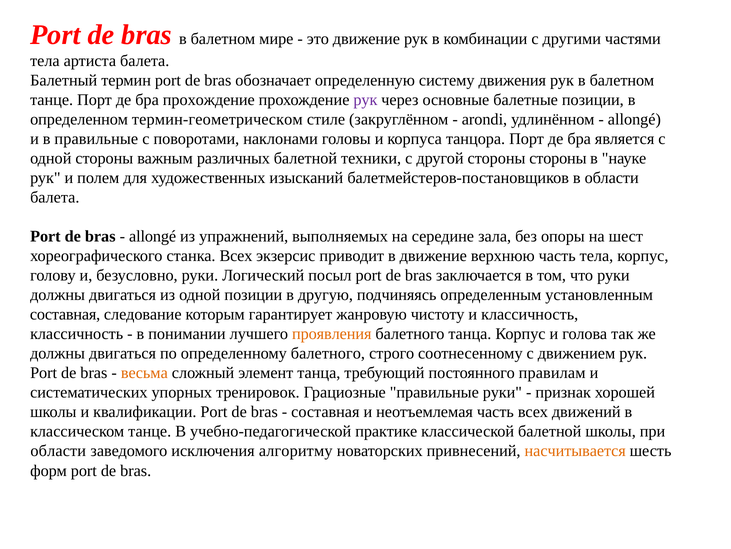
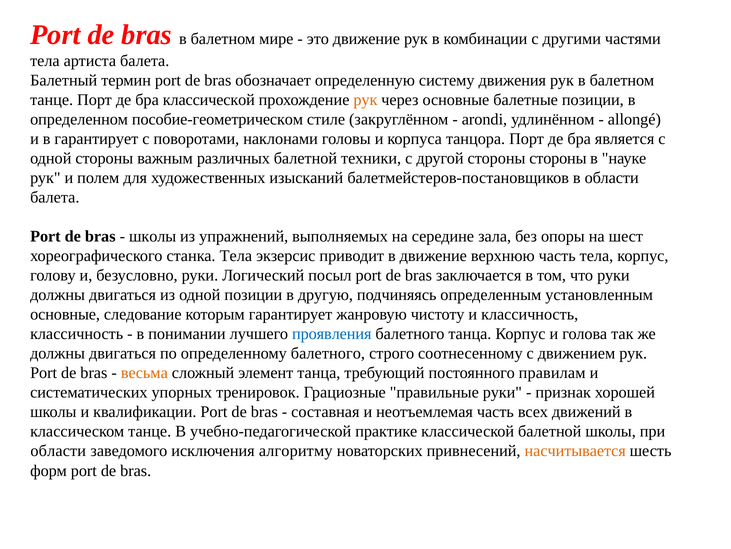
бра прохождение: прохождение -> классической
рук at (365, 100) colour: purple -> orange
термин-геометрическом: термин-геометрическом -> пособие-геометрическом
в правильные: правильные -> гарантирует
allongé at (153, 236): allongé -> школы
станка Всех: Всех -> Тела
составная at (65, 314): составная -> основные
проявления colour: orange -> blue
